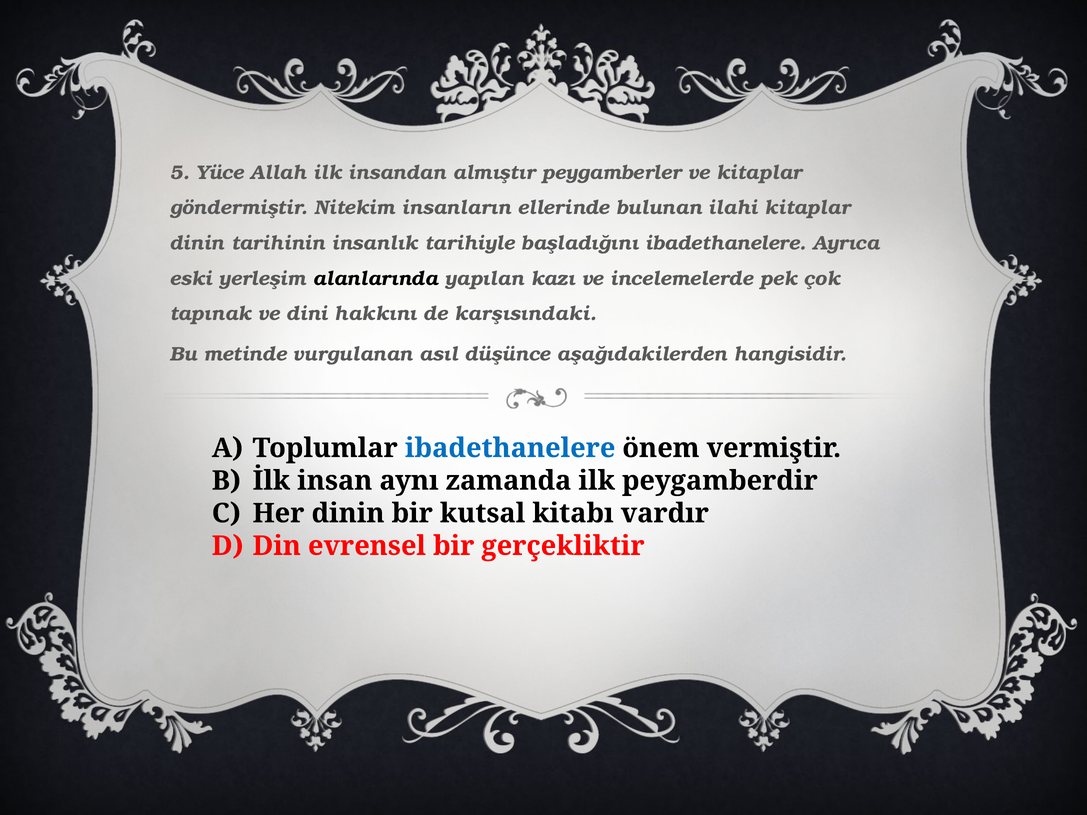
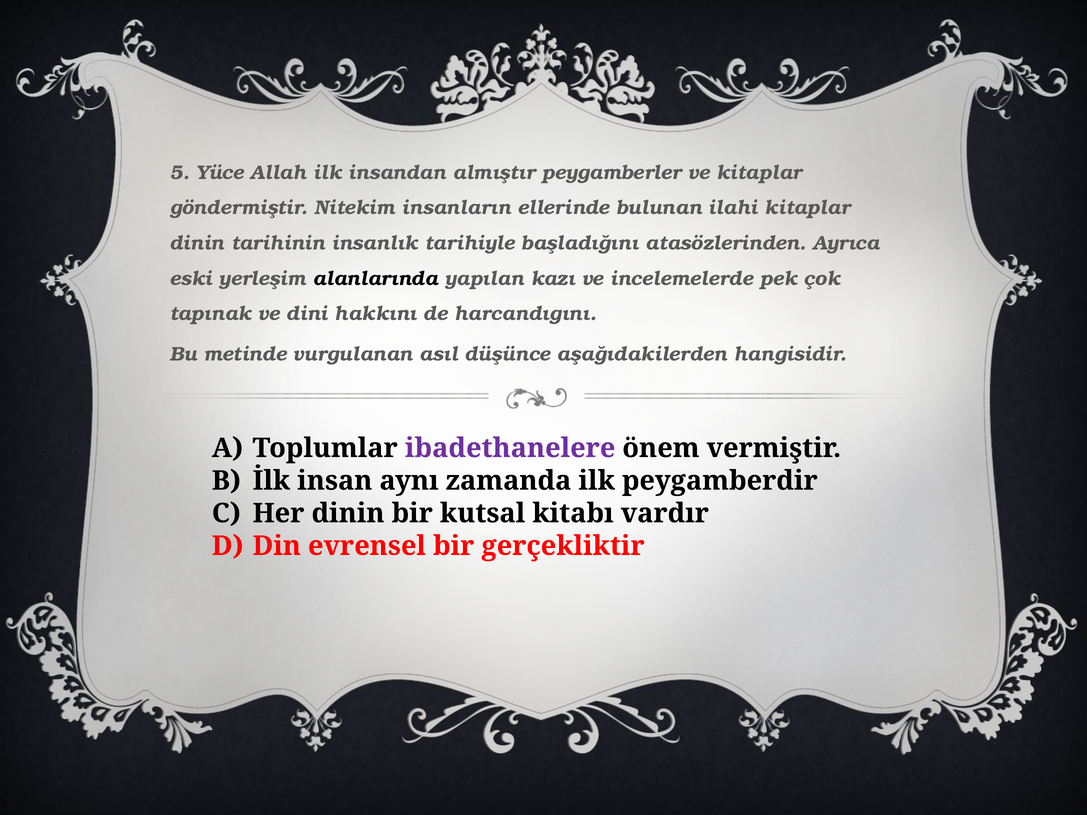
başladığını ibadethanelere: ibadethanelere -> atasözlerinden
karşısındaki: karşısındaki -> harcandıgını
ibadethanelere at (510, 448) colour: blue -> purple
